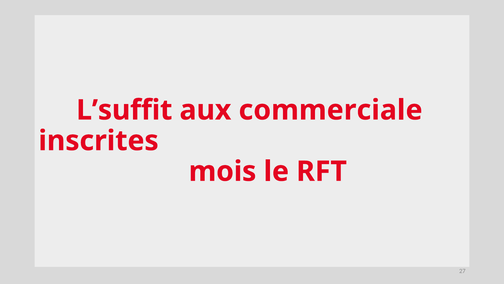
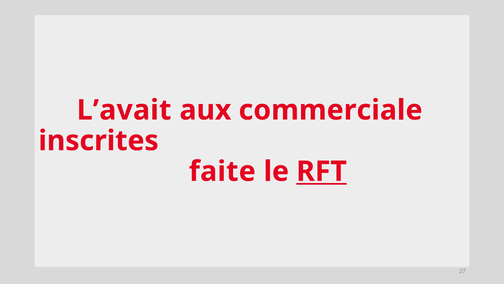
L’suffit: L’suffit -> L’avait
mois: mois -> faite
RFT underline: none -> present
